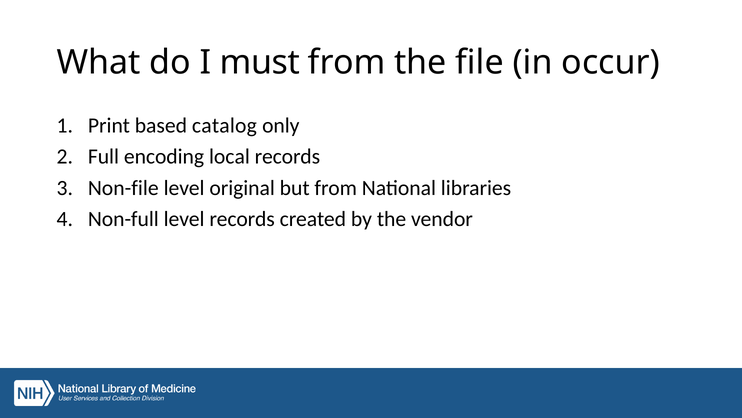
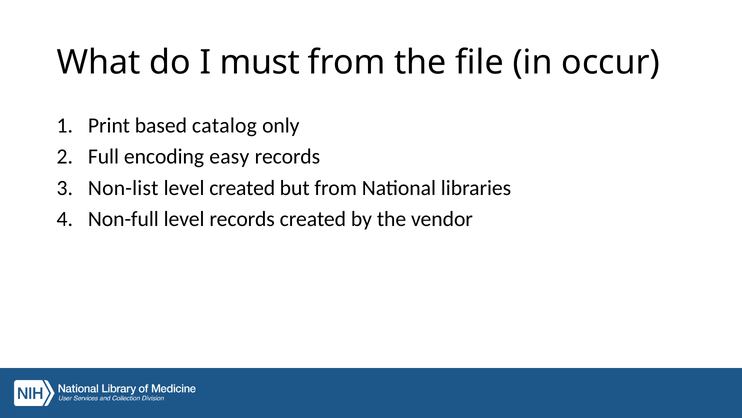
local: local -> easy
Non-file: Non-file -> Non-list
level original: original -> created
